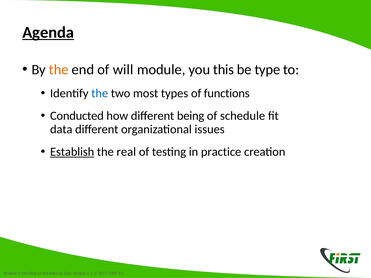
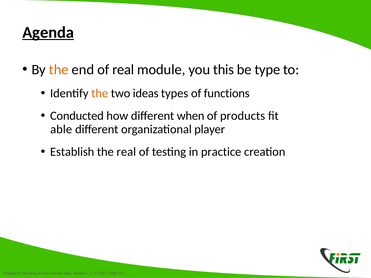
of will: will -> real
the at (100, 93) colour: blue -> orange
most: most -> ideas
being: being -> when
schedule: schedule -> products
data: data -> able
issues: issues -> player
Establish underline: present -> none
